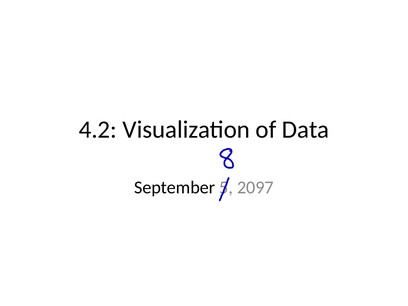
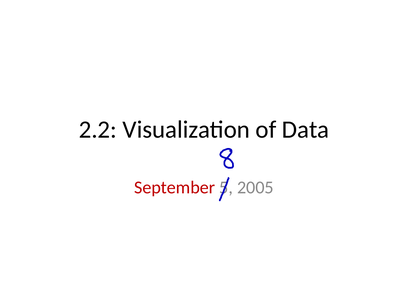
4.2: 4.2 -> 2.2
September colour: black -> red
2097: 2097 -> 2005
